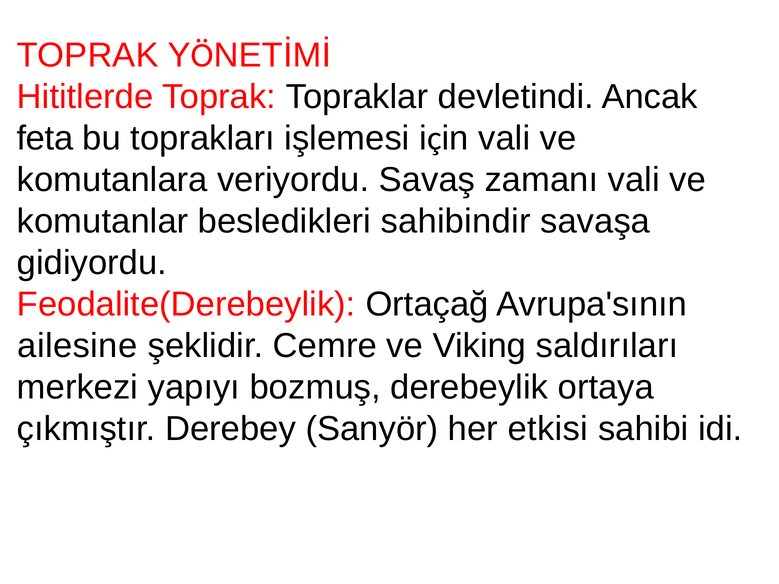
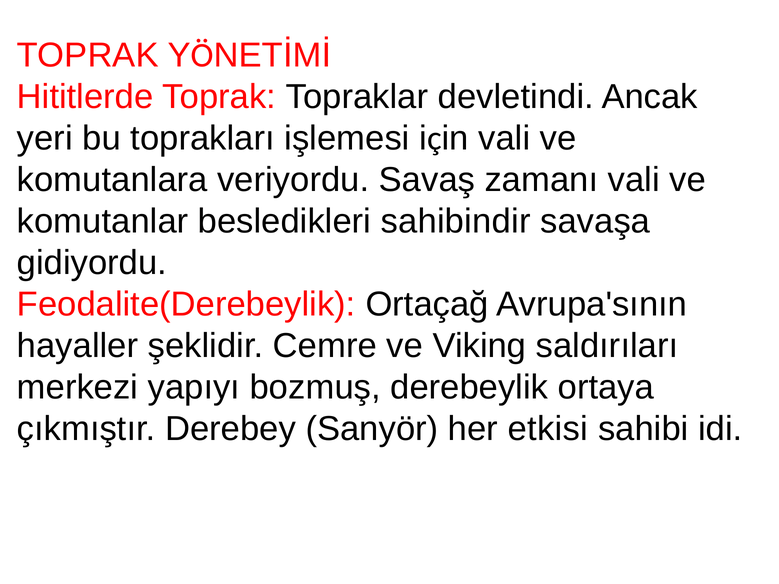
feta: feta -> yeri
ailesine: ailesine -> hayaller
